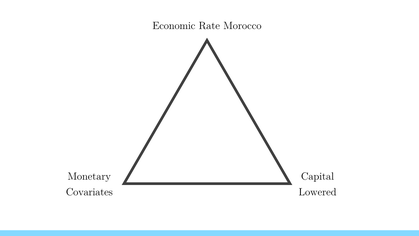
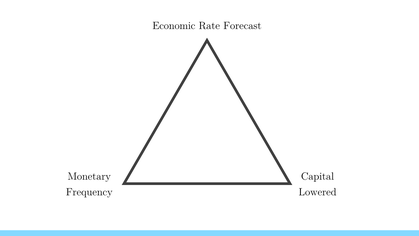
Morocco: Morocco -> Forecast
Covariates: Covariates -> Frequency
